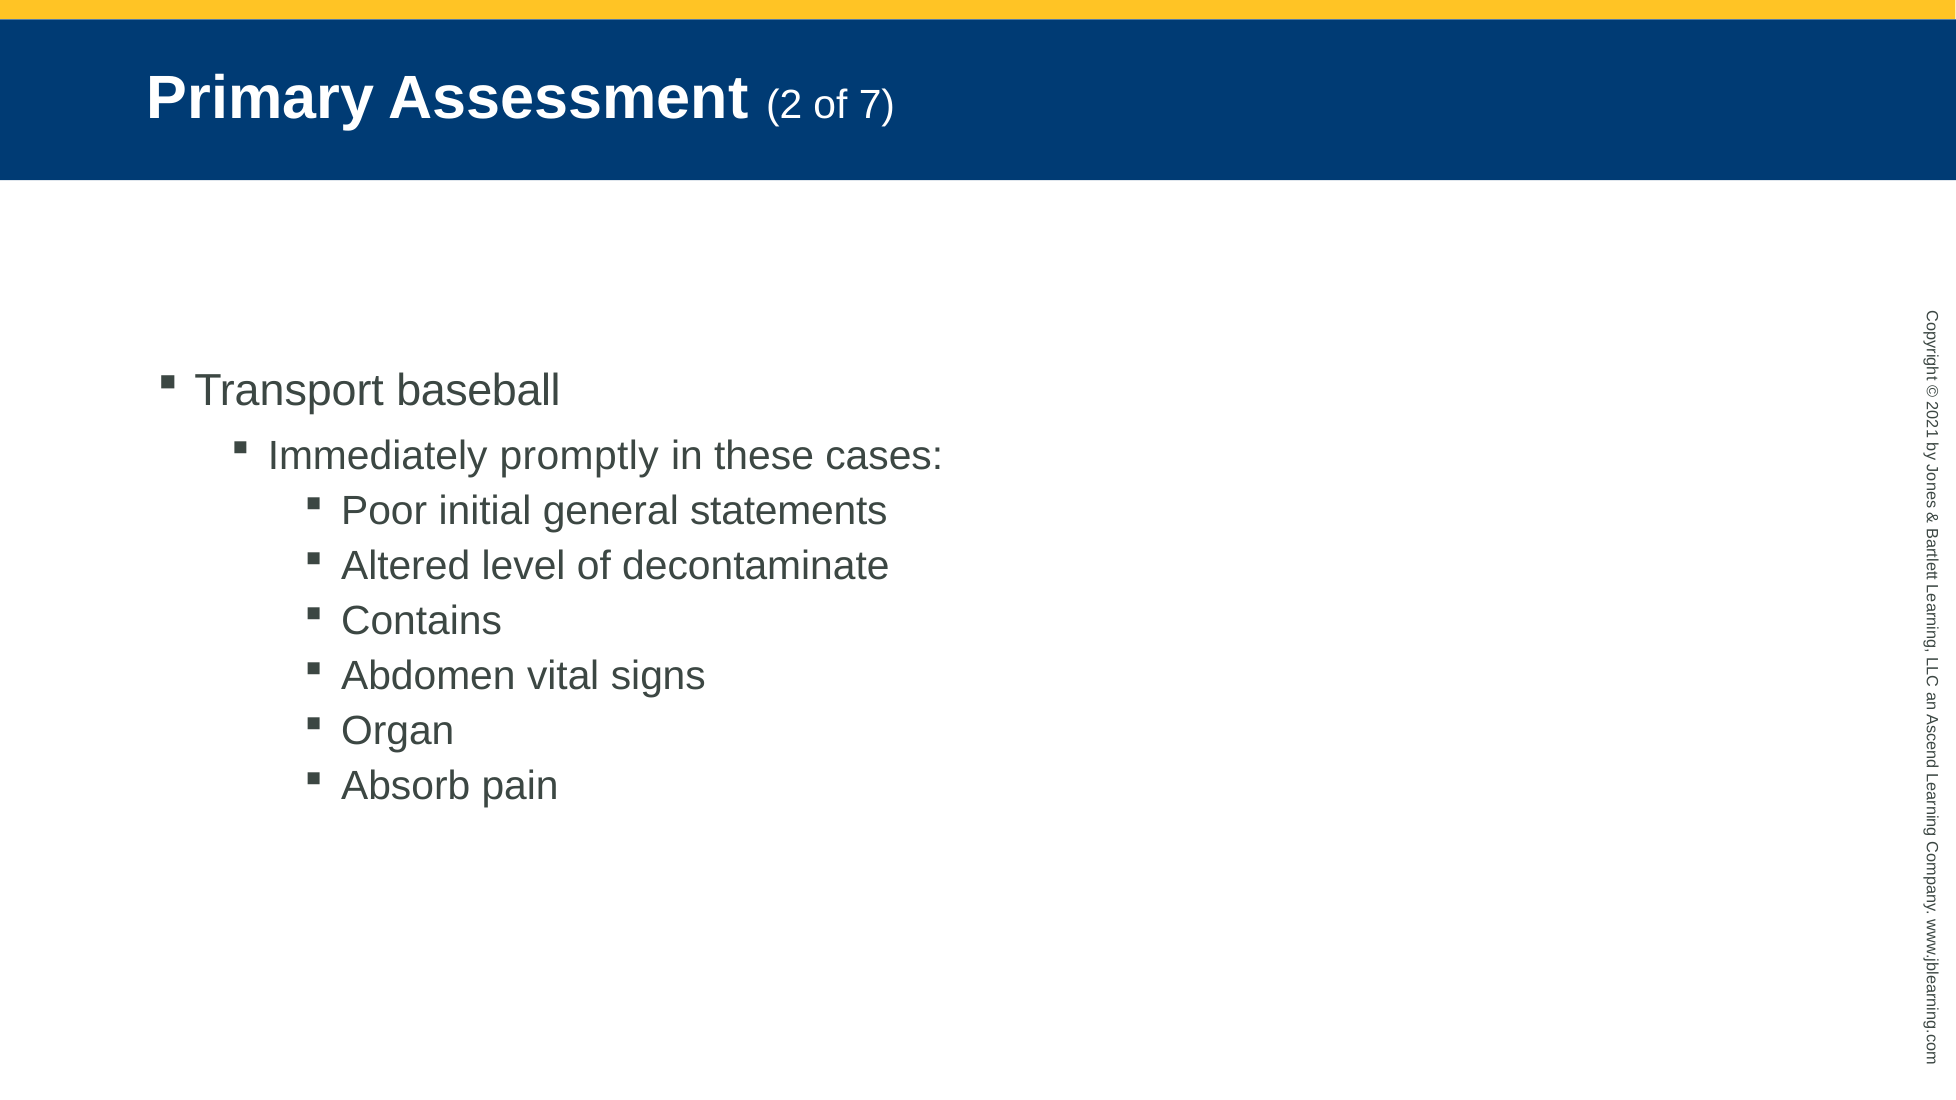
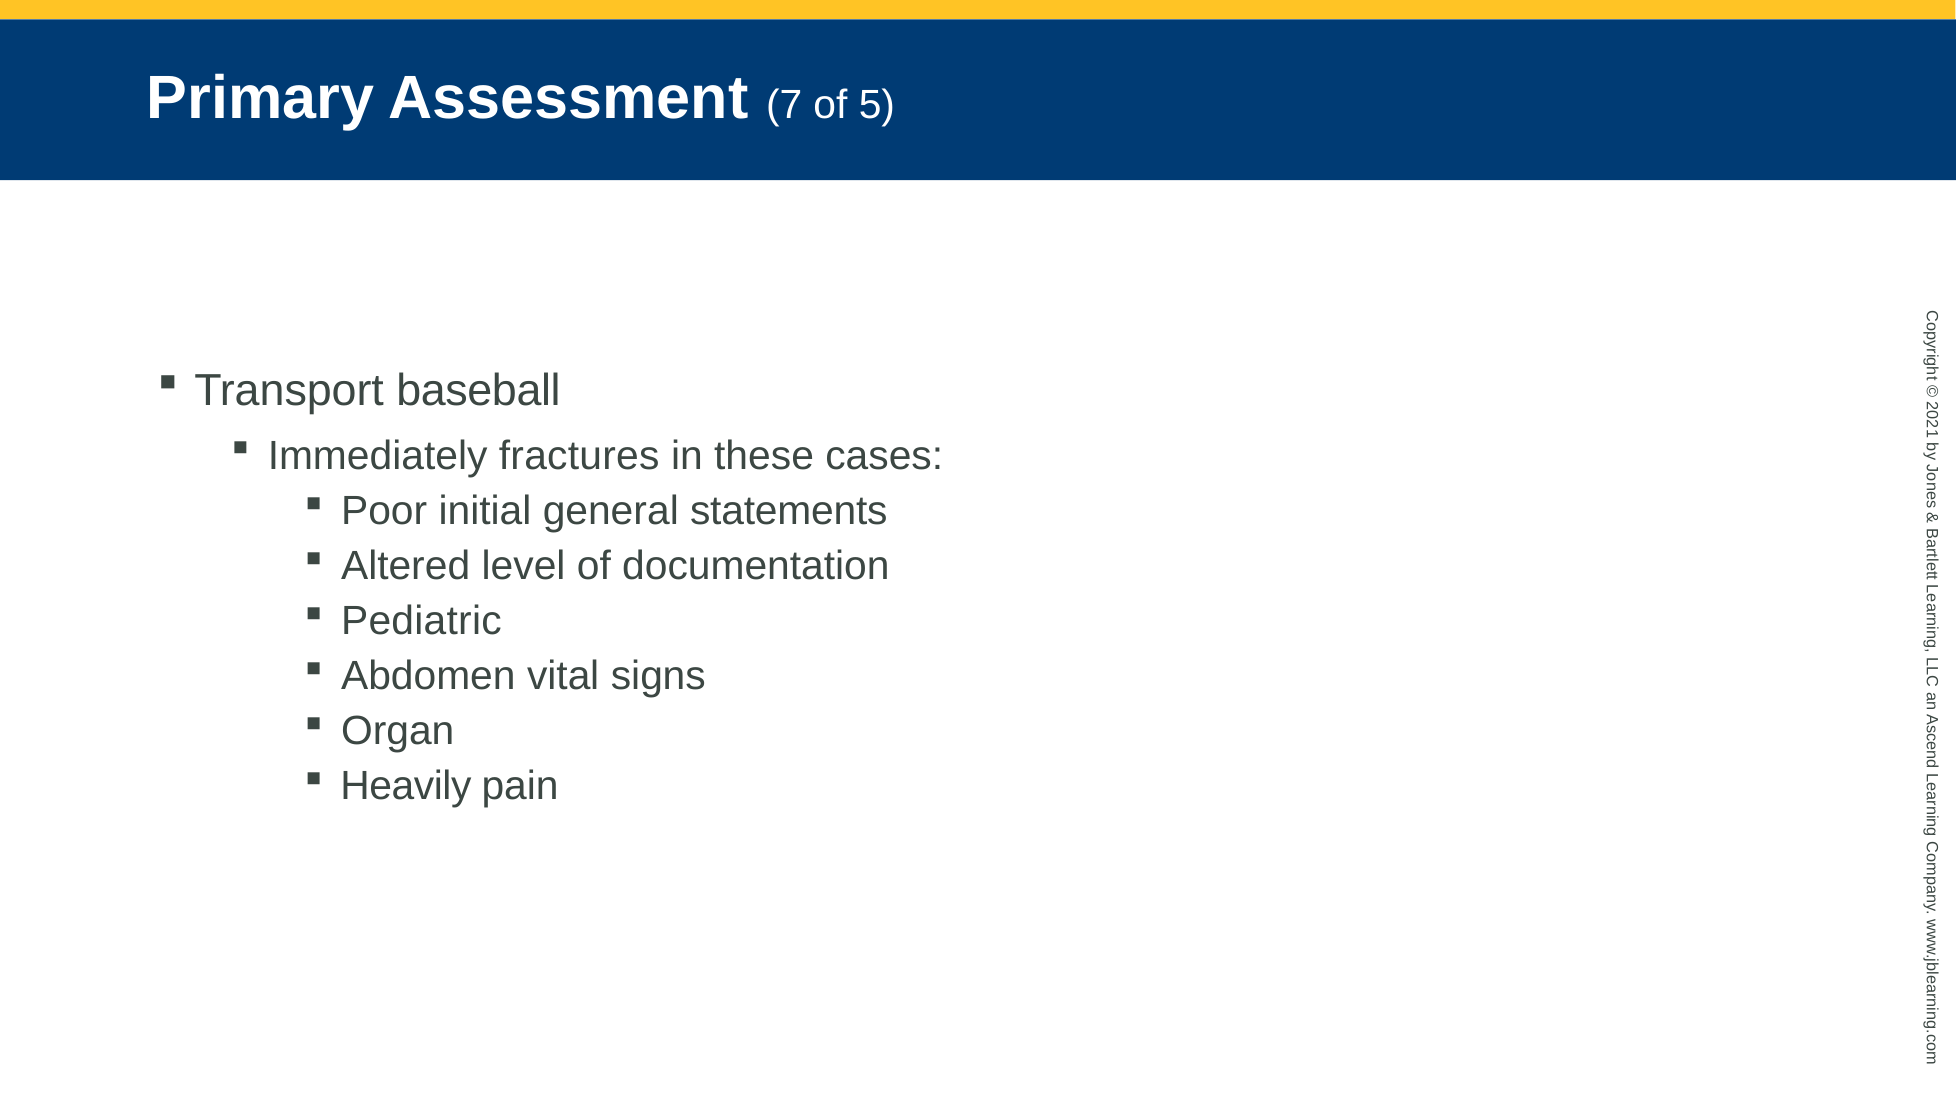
Assessment 2: 2 -> 7
7: 7 -> 5
promptly: promptly -> fractures
decontaminate: decontaminate -> documentation
Contains: Contains -> Pediatric
Absorb: Absorb -> Heavily
